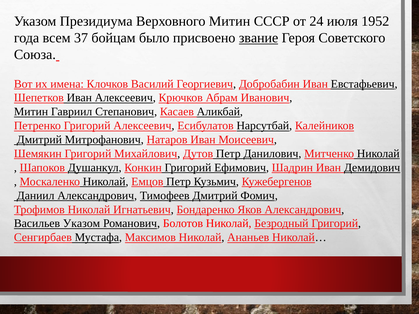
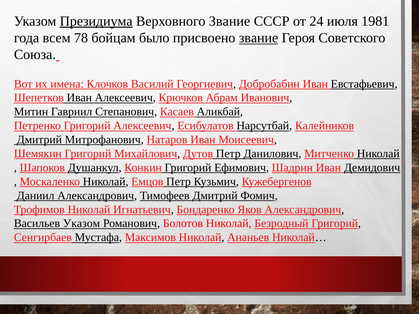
Президиума underline: none -> present
Верховного Митин: Митин -> Звание
1952: 1952 -> 1981
37: 37 -> 78
